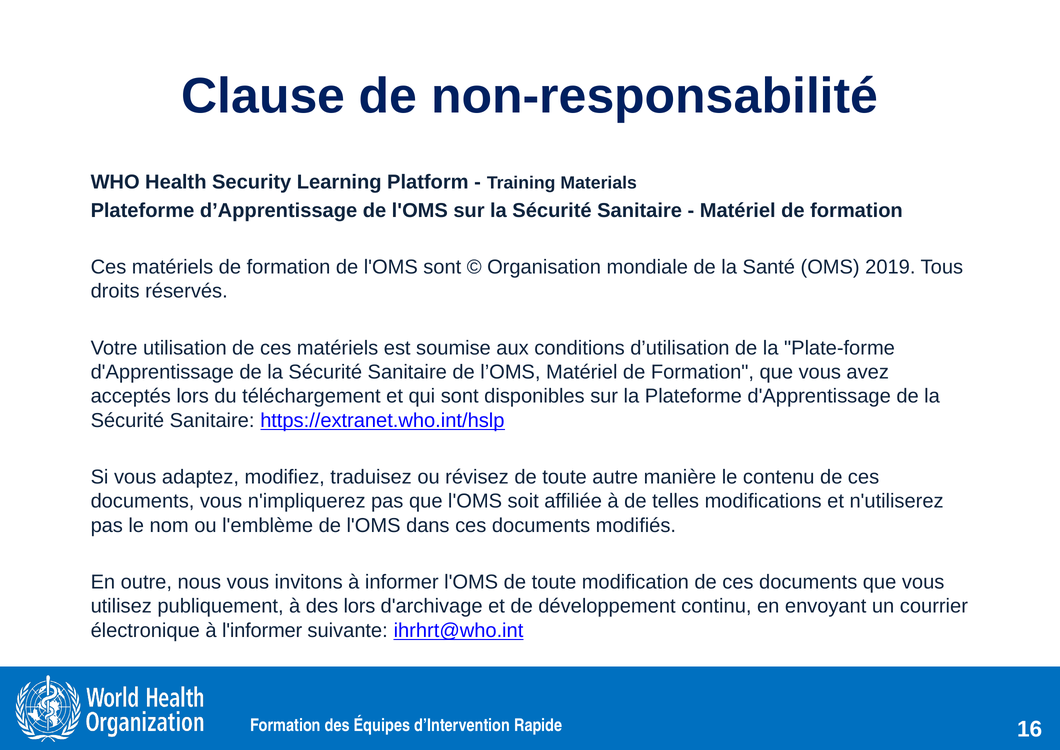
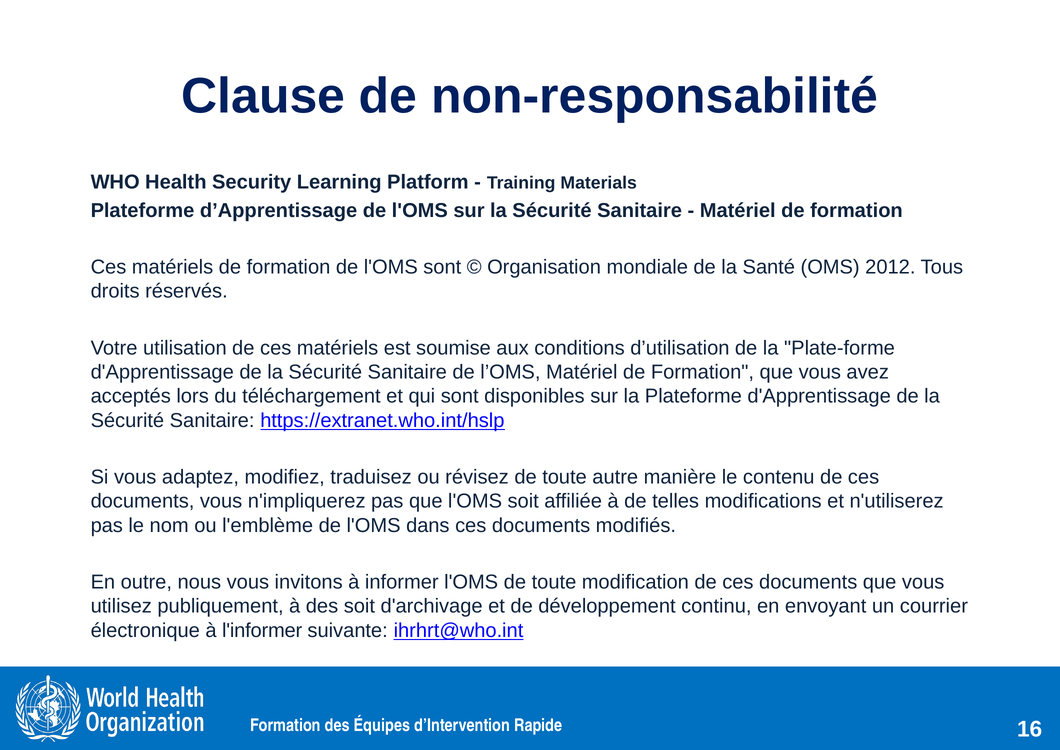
2019: 2019 -> 2012
des lors: lors -> soit
